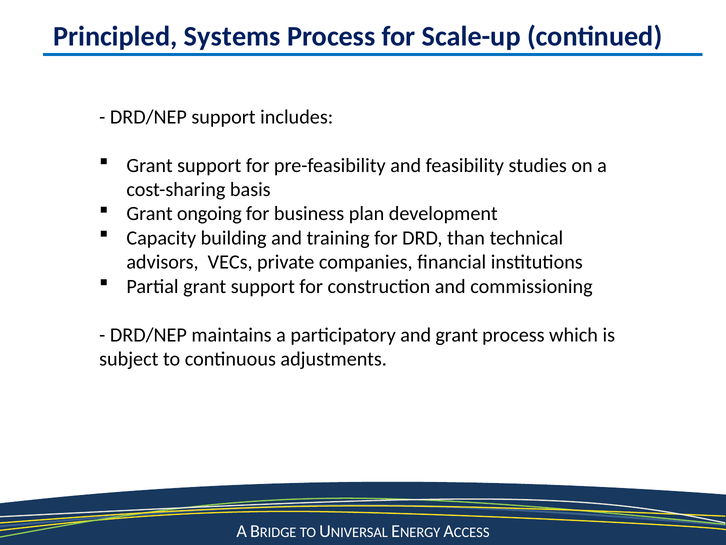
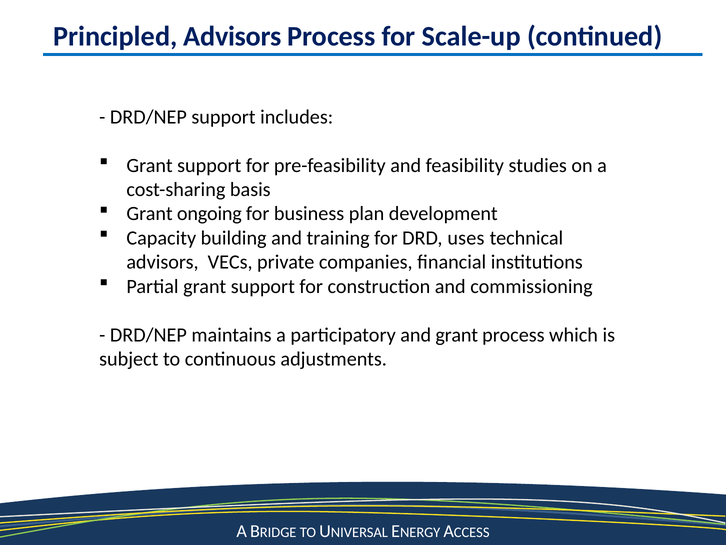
Principled Systems: Systems -> Advisors
than: than -> uses
